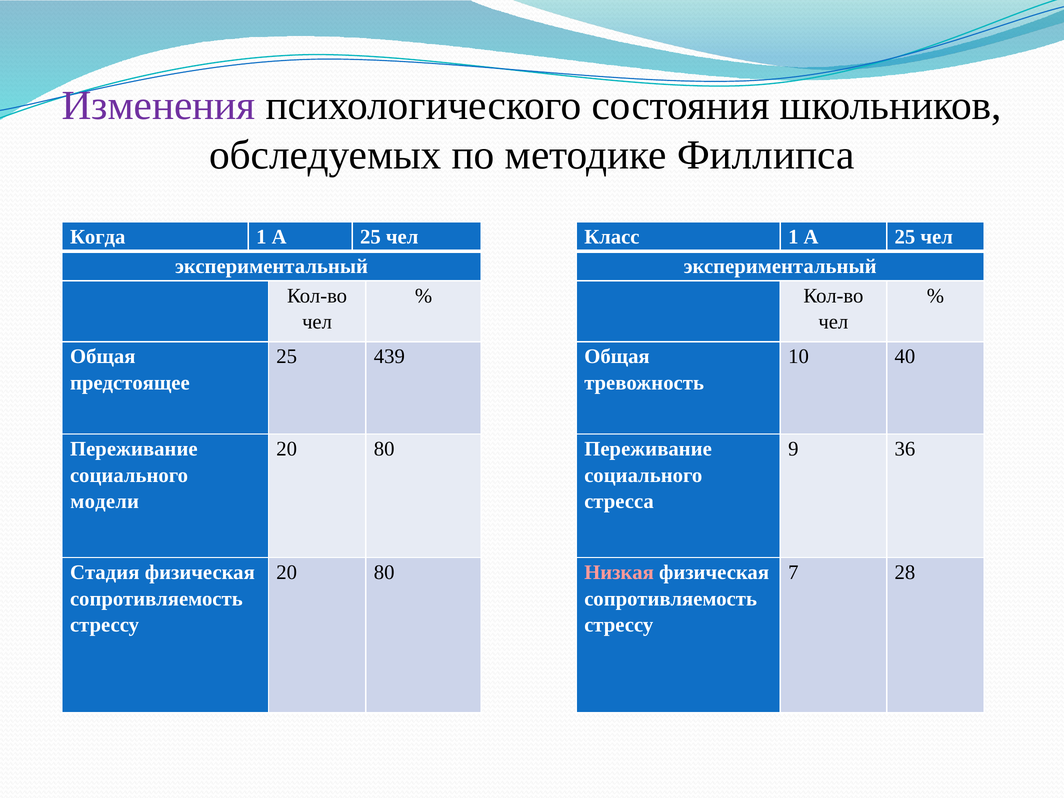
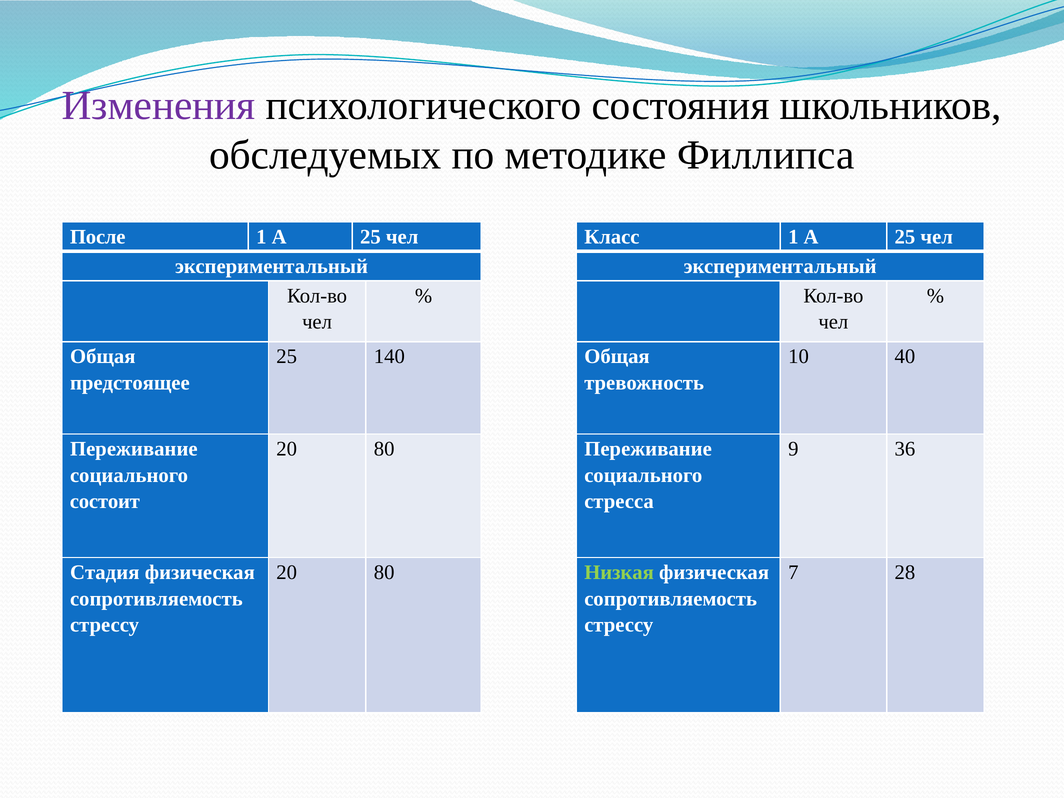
Когда: Когда -> После
439: 439 -> 140
модели: модели -> состоит
Низкая colour: pink -> light green
